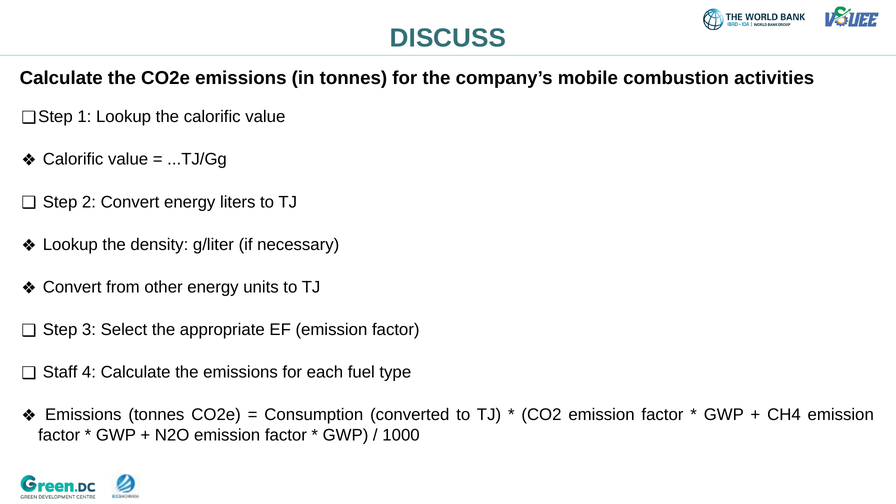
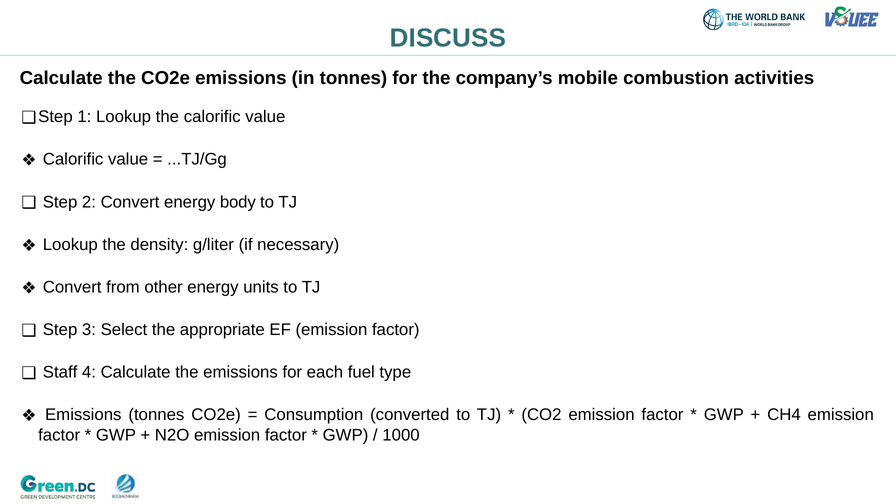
liters: liters -> body
